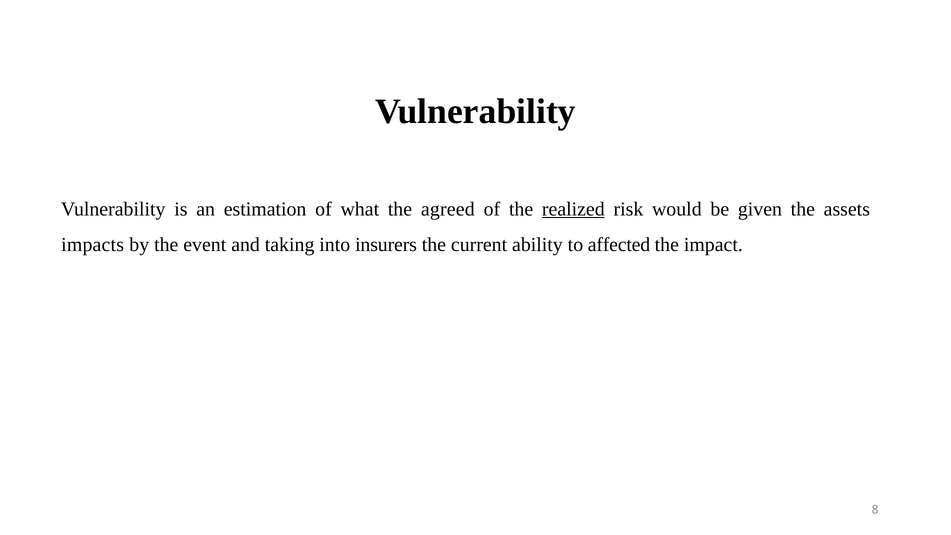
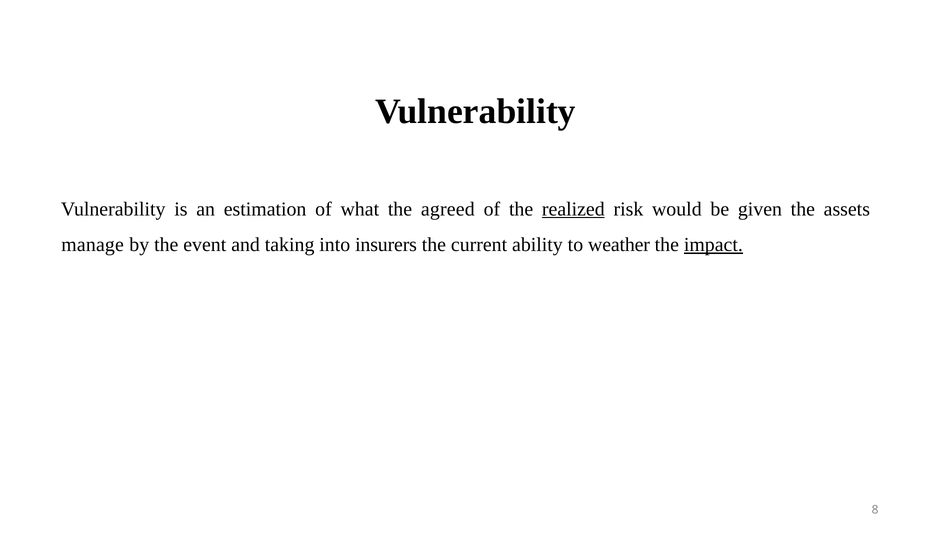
impacts: impacts -> manage
affected: affected -> weather
impact underline: none -> present
